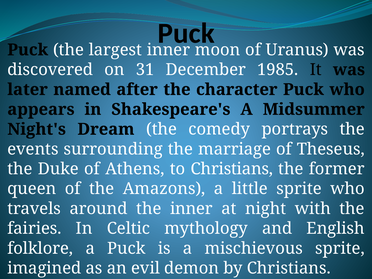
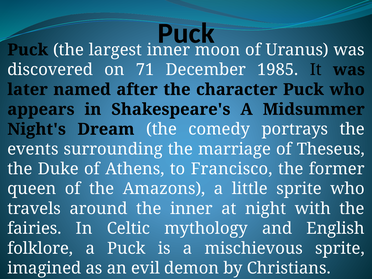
31: 31 -> 71
to Christians: Christians -> Francisco
